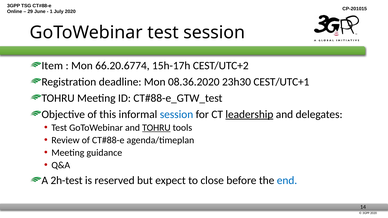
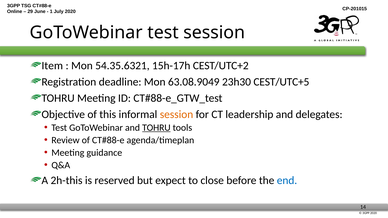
66.20.6774: 66.20.6774 -> 54.35.6321
08.36.2020: 08.36.2020 -> 63.08.9049
CEST/UTC+1: CEST/UTC+1 -> CEST/UTC+5
session at (177, 114) colour: blue -> orange
leadership underline: present -> none
2h-test: 2h-test -> 2h-this
